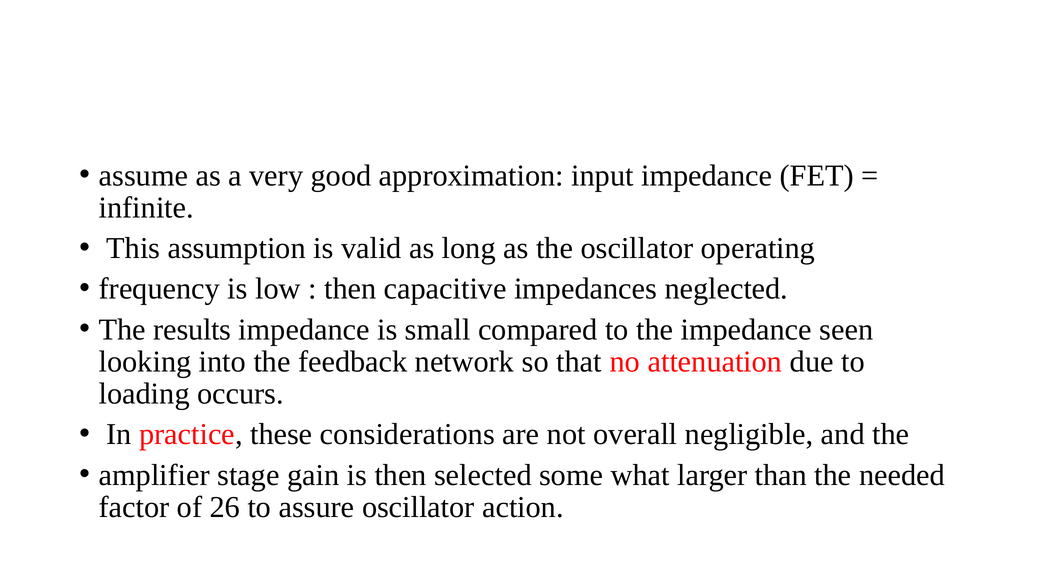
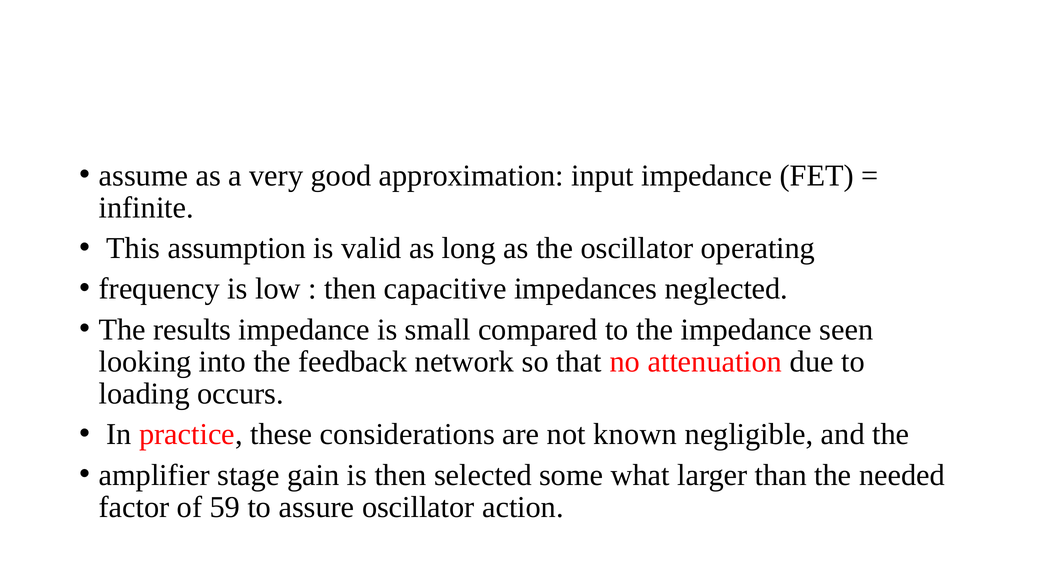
overall: overall -> known
26: 26 -> 59
